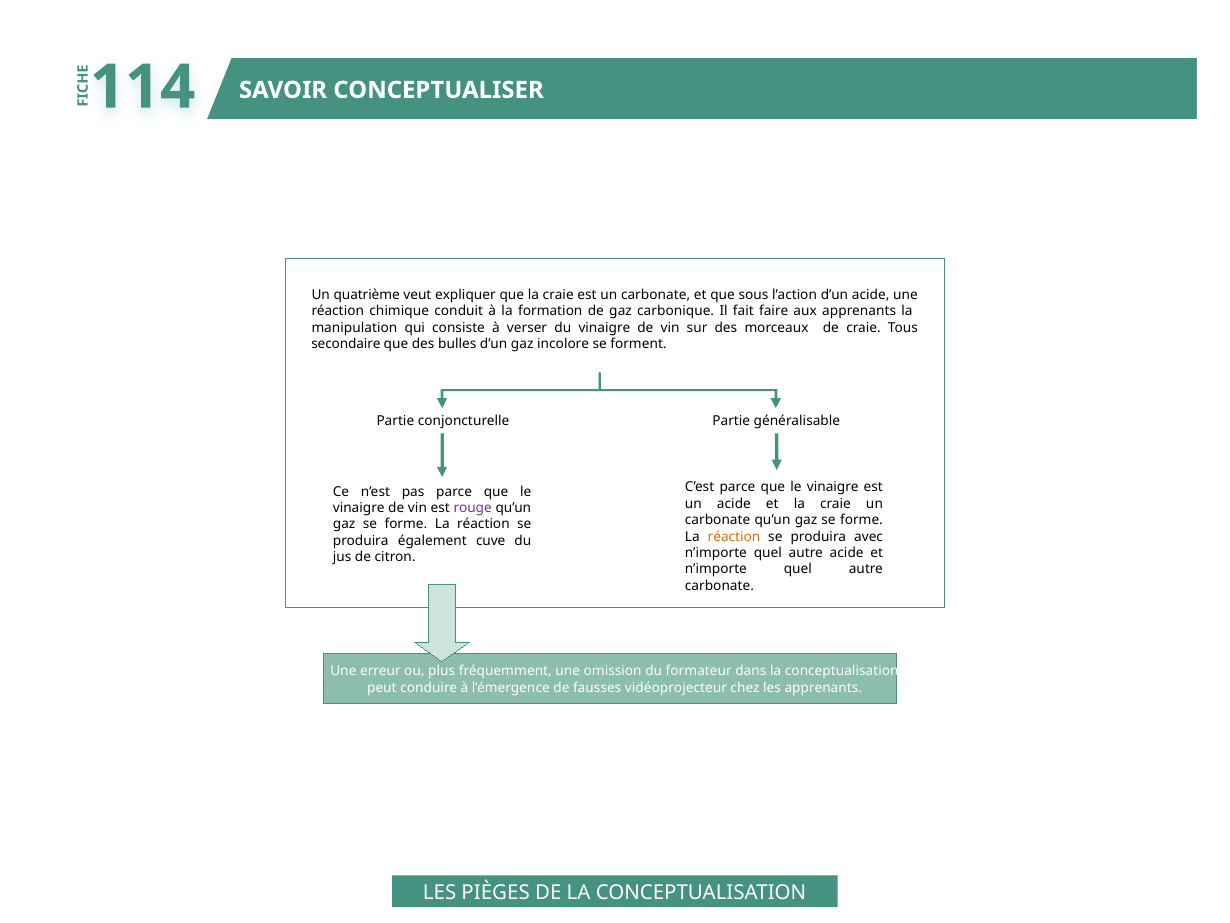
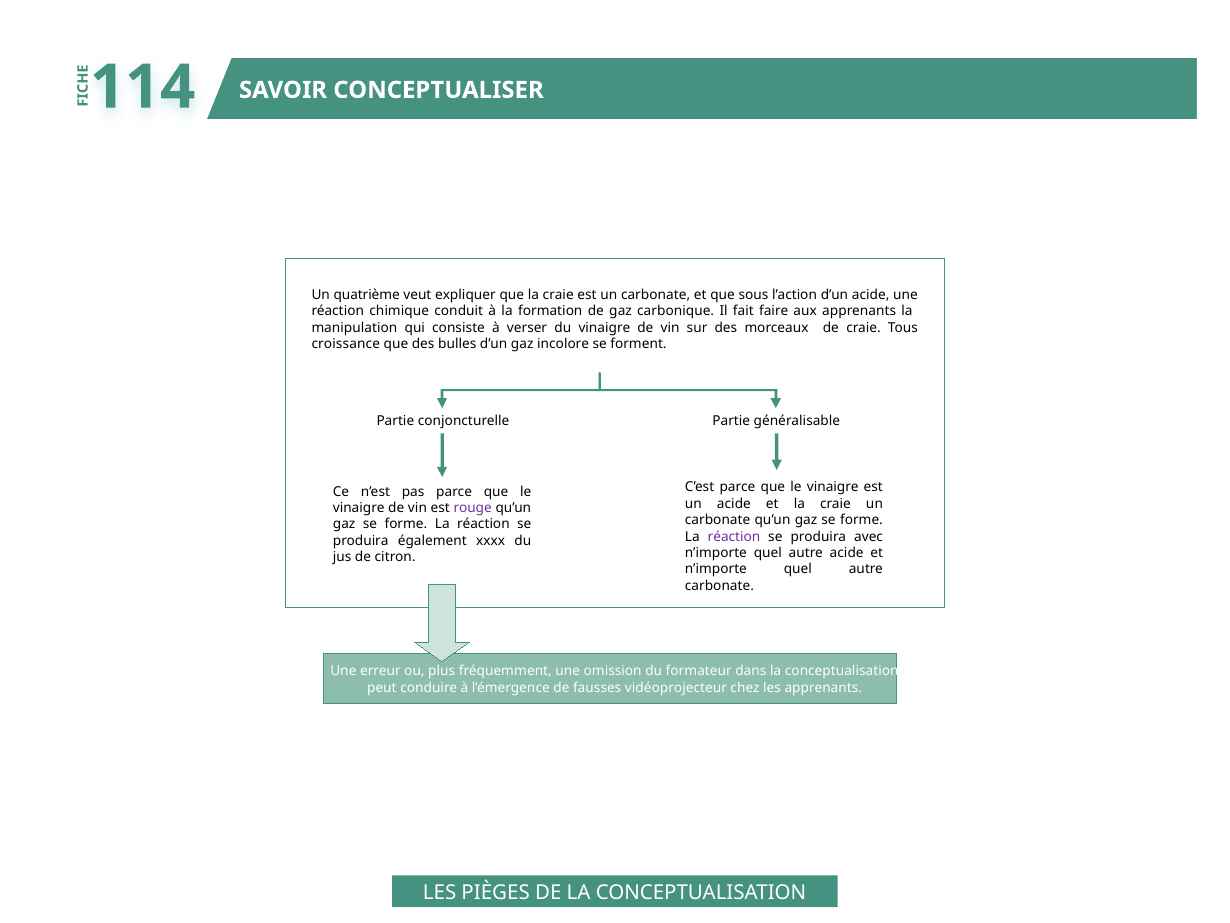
secondaire: secondaire -> croissance
réaction at (734, 536) colour: orange -> purple
cuve: cuve -> xxxx
